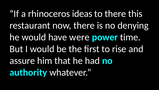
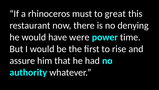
ideas: ideas -> must
to there: there -> great
